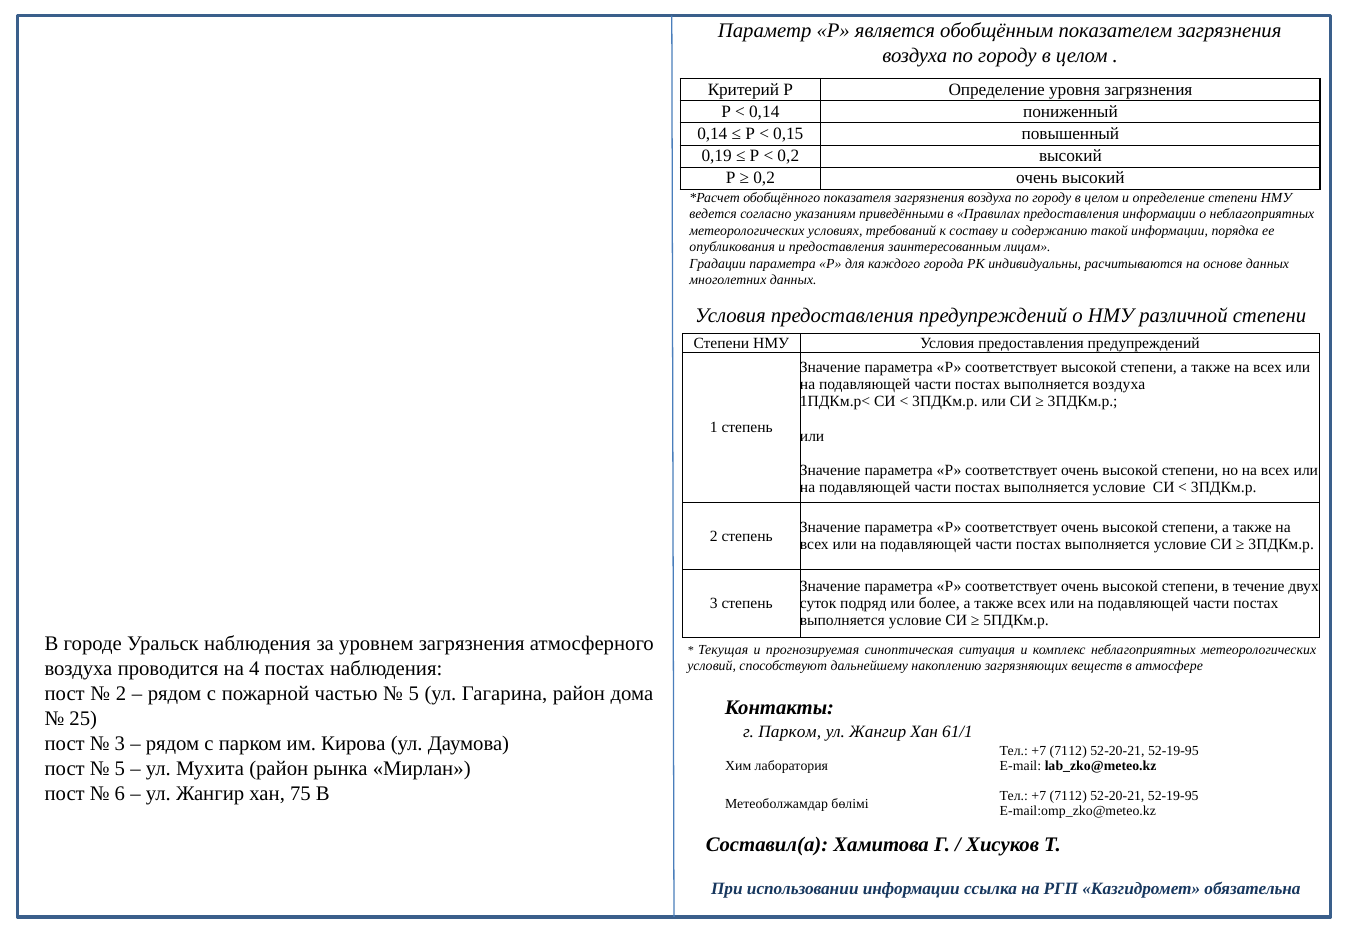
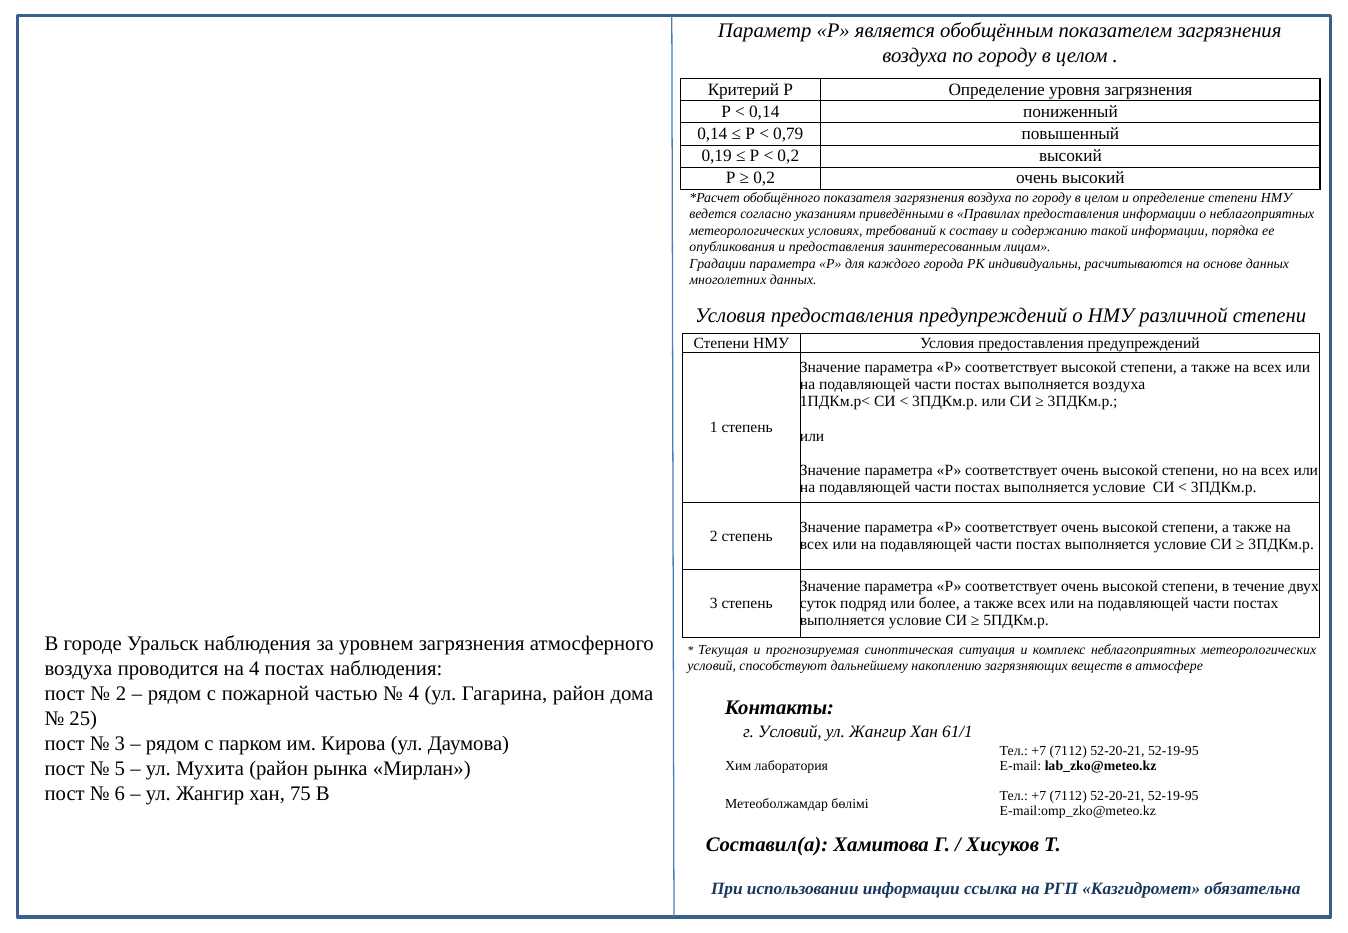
0,15: 0,15 -> 0,79
5 at (414, 694): 5 -> 4
г Парком: Парком -> Условий
